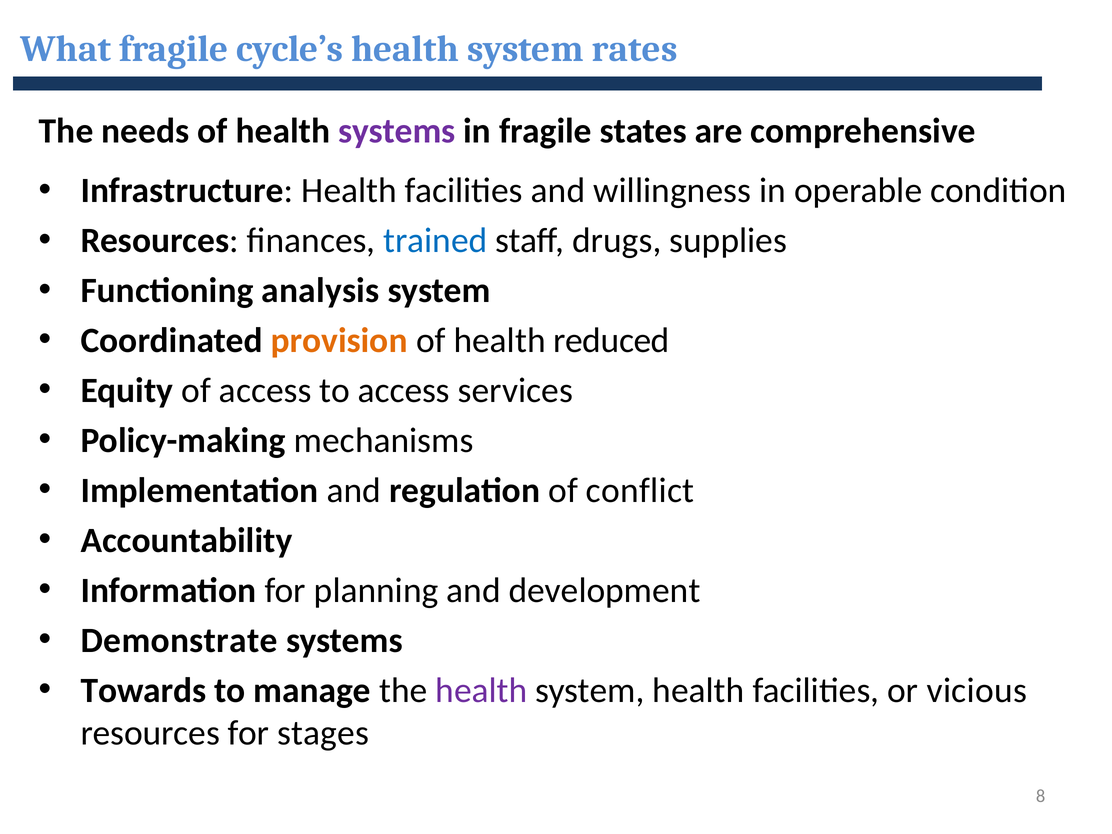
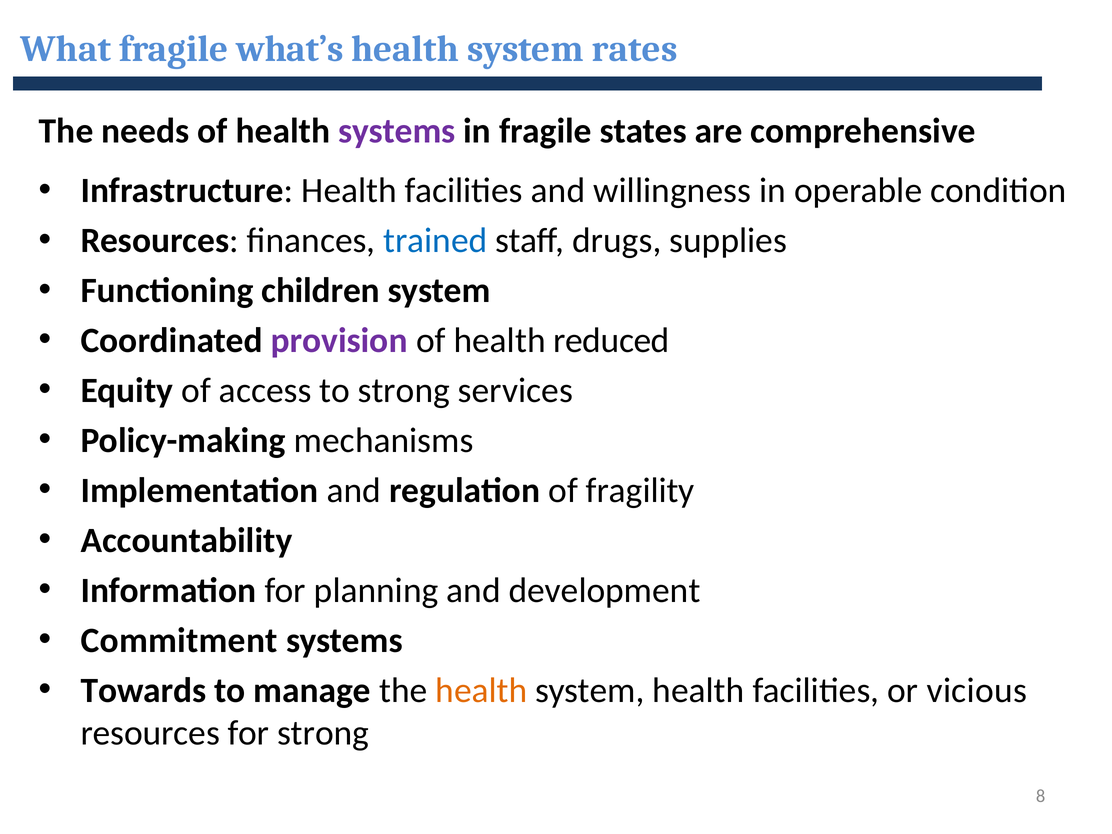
cycle’s: cycle’s -> what’s
analysis: analysis -> children
provision colour: orange -> purple
to access: access -> strong
conflict: conflict -> fragility
Demonstrate: Demonstrate -> Commitment
health at (481, 691) colour: purple -> orange
for stages: stages -> strong
